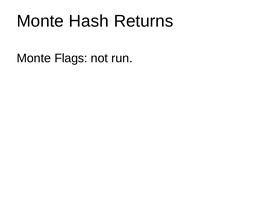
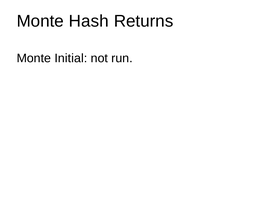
Flags: Flags -> Initial
